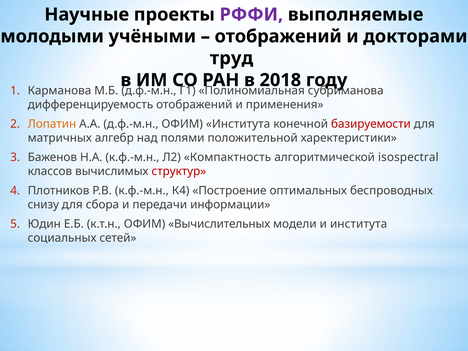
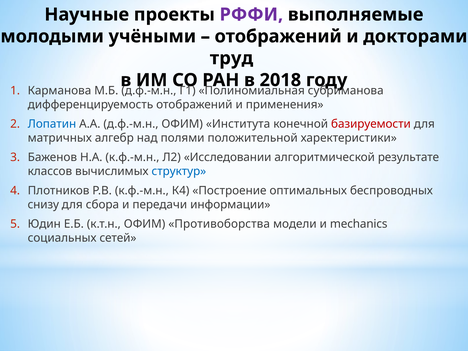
Лопатин colour: orange -> blue
Компактность: Компактность -> Исследовании
isospectral: isospectral -> результате
структур colour: red -> blue
Вычислительных: Вычислительных -> Противоборства
и института: института -> mechanics
